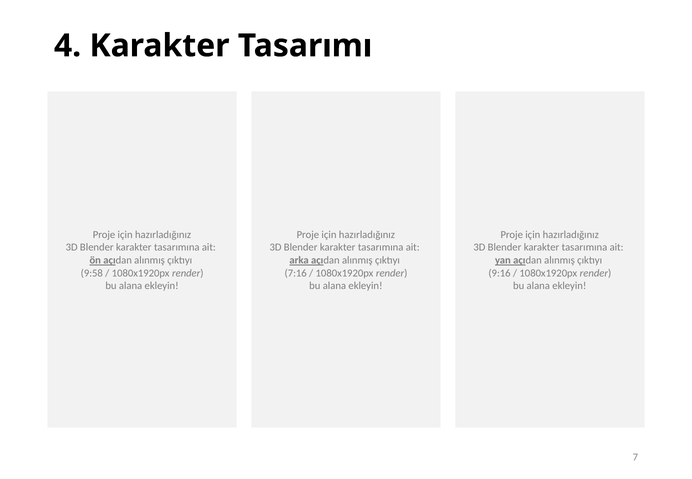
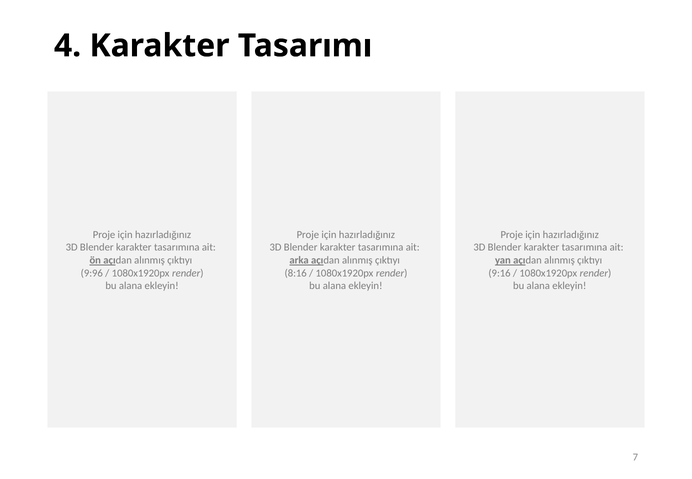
9:58: 9:58 -> 9:96
7:16: 7:16 -> 8:16
